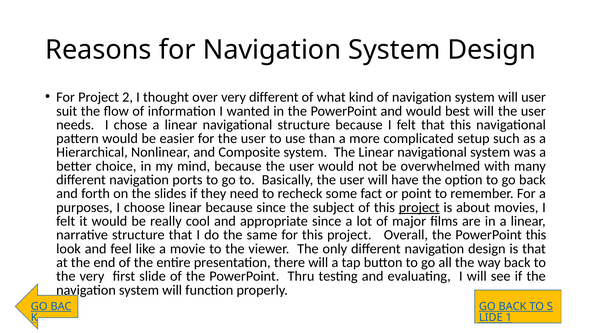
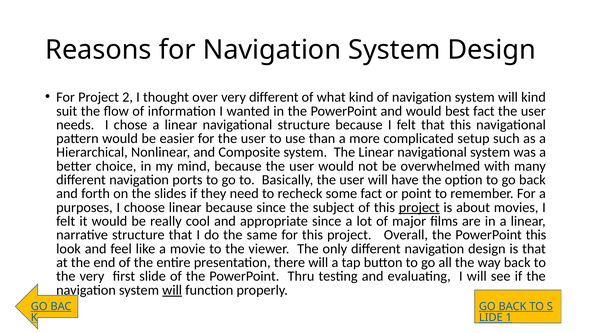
will user: user -> kind
best will: will -> fact
will at (172, 290) underline: none -> present
